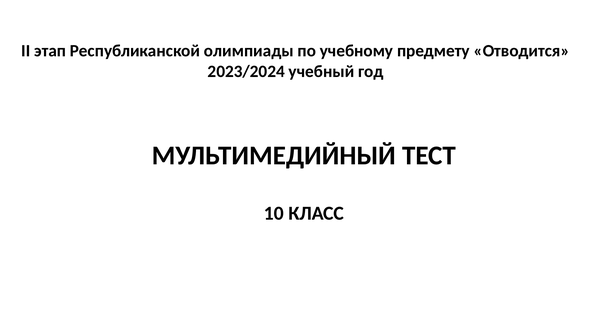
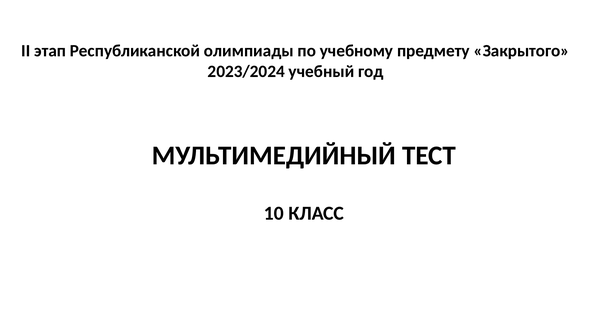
Отводится: Отводится -> Закрытого
